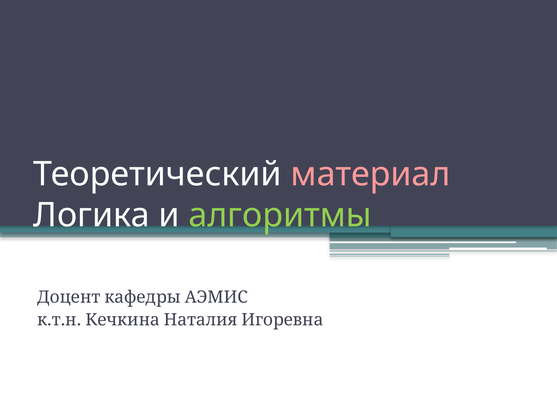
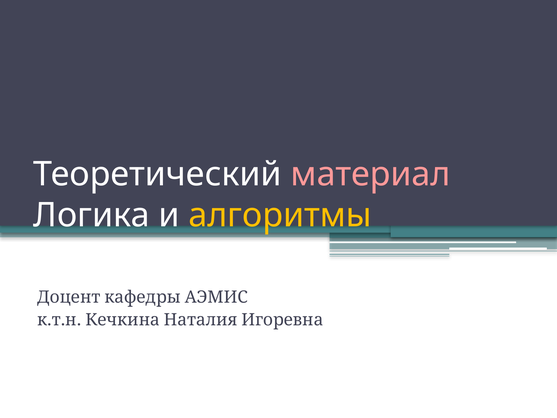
алгоритмы colour: light green -> yellow
